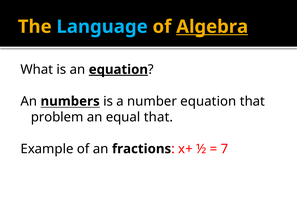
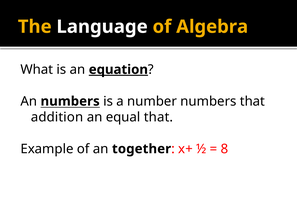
Language colour: light blue -> white
Algebra underline: present -> none
number equation: equation -> numbers
problem: problem -> addition
fractions: fractions -> together
7: 7 -> 8
